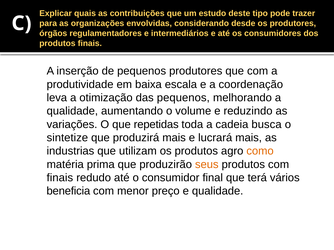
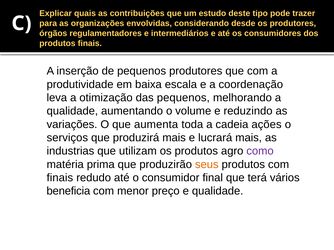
repetidas: repetidas -> aumenta
busca: busca -> ações
sintetize: sintetize -> serviços
como colour: orange -> purple
